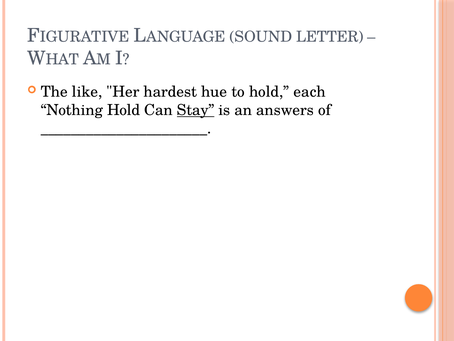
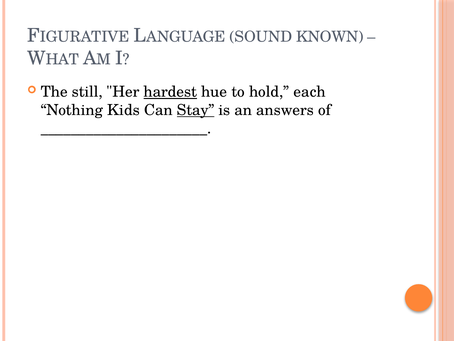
LETTER: LETTER -> KNOWN
like: like -> still
hardest underline: none -> present
Nothing Hold: Hold -> Kids
